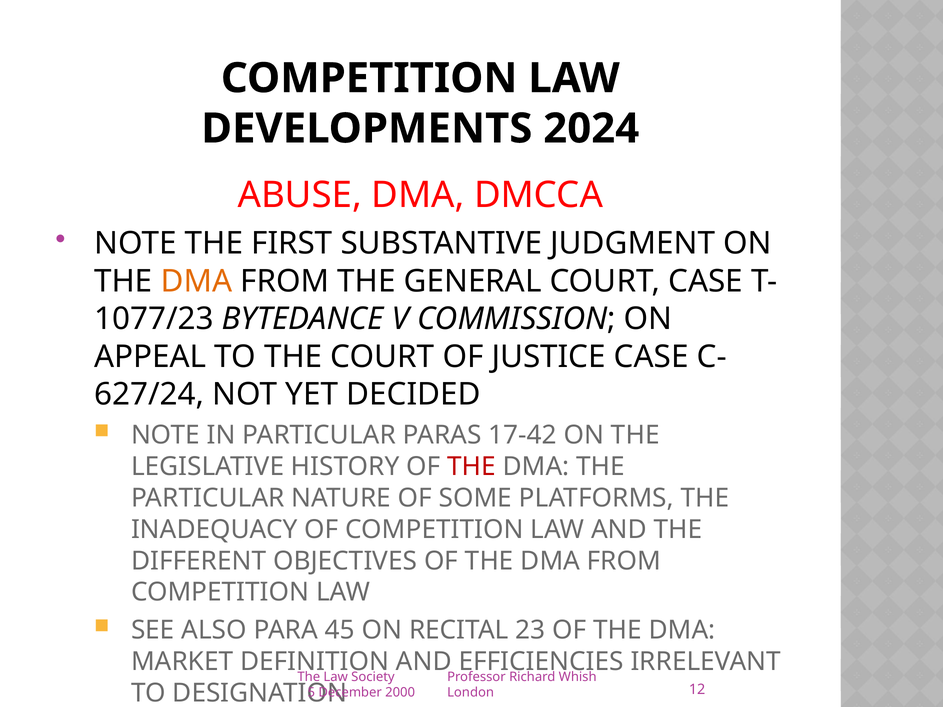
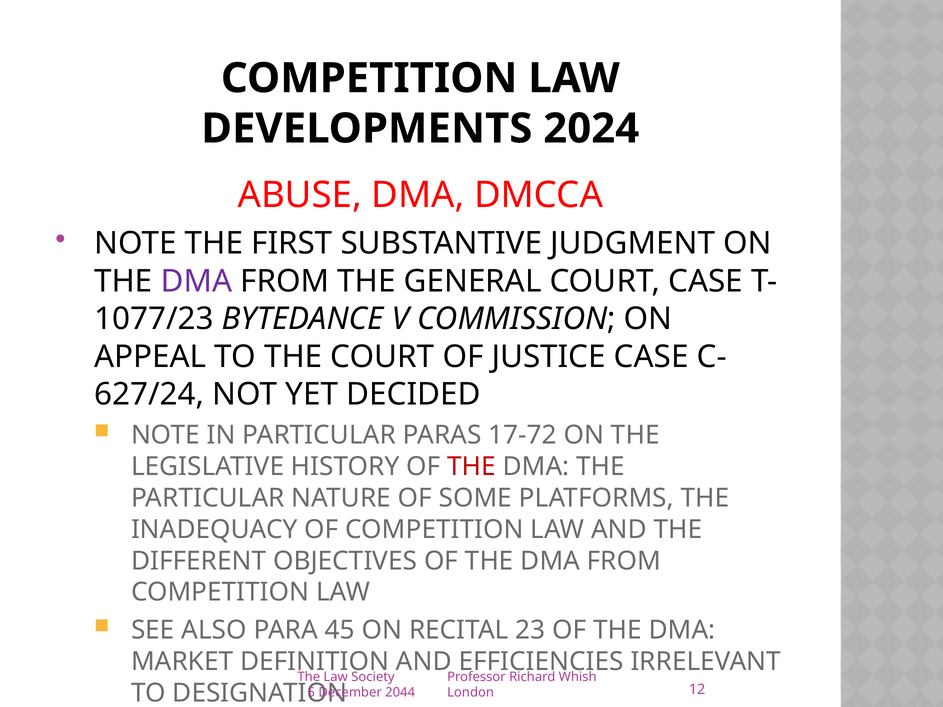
DMA at (196, 281) colour: orange -> purple
17-42: 17-42 -> 17-72
2000: 2000 -> 2044
